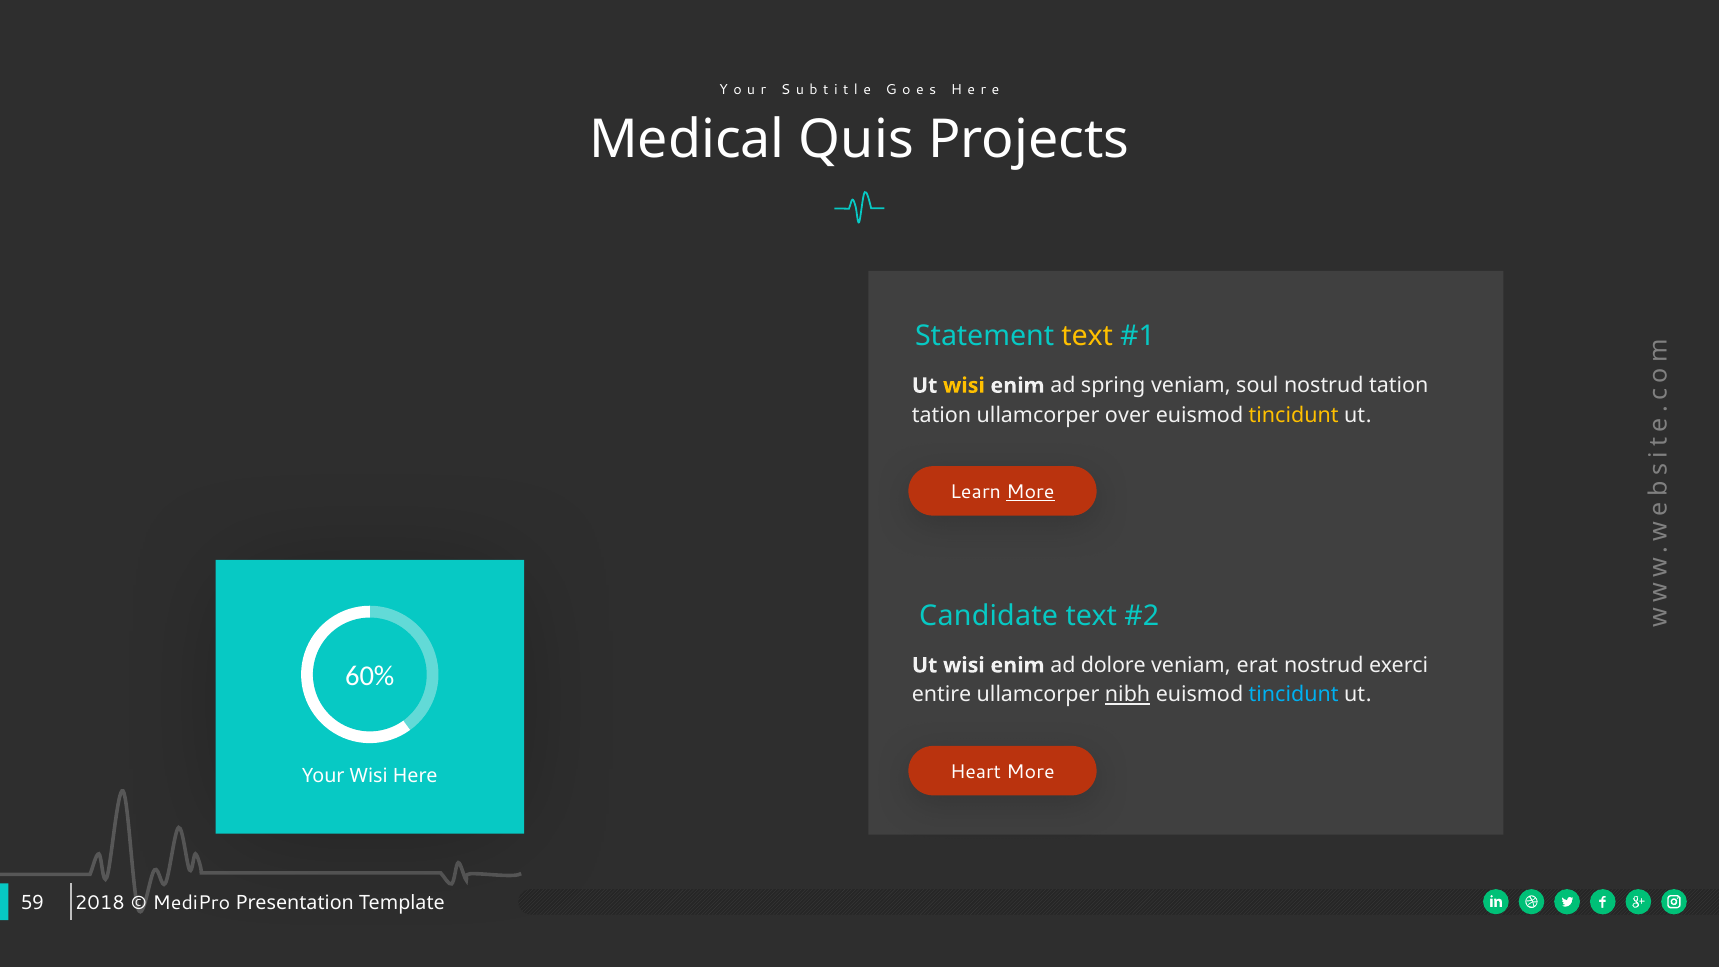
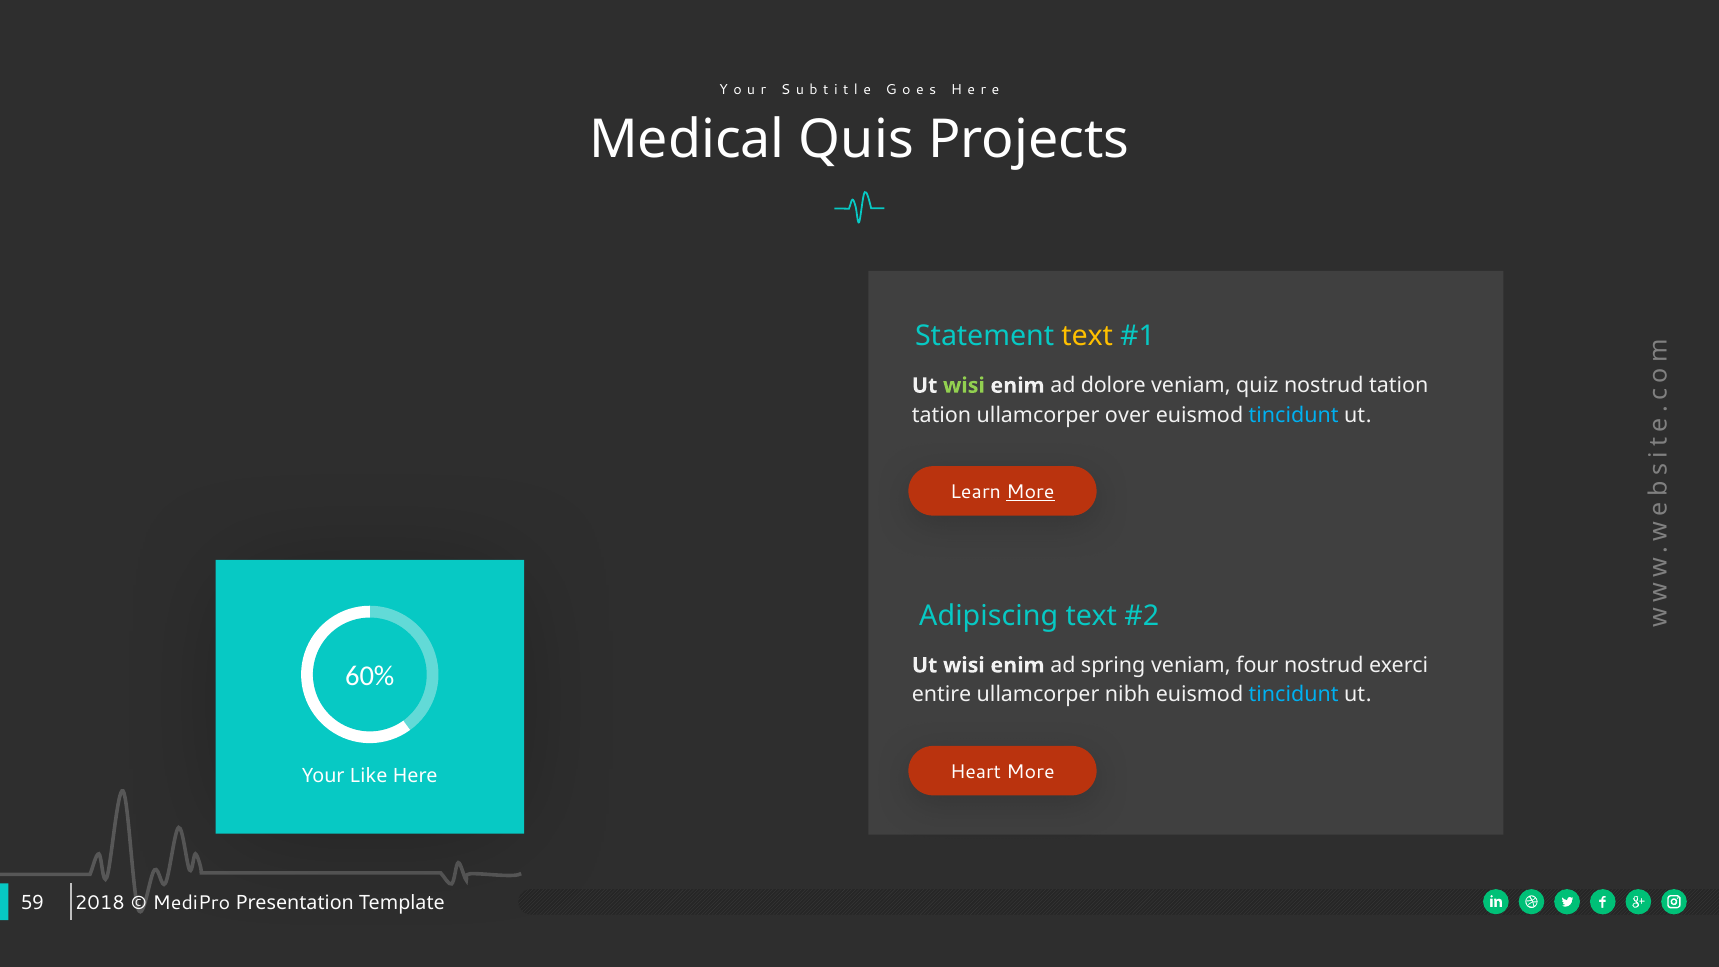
wisi at (964, 386) colour: yellow -> light green
spring: spring -> dolore
soul: soul -> quiz
tincidunt at (1294, 415) colour: yellow -> light blue
Candidate: Candidate -> Adipiscing
dolore: dolore -> spring
erat: erat -> four
nibh underline: present -> none
Your Wisi: Wisi -> Like
